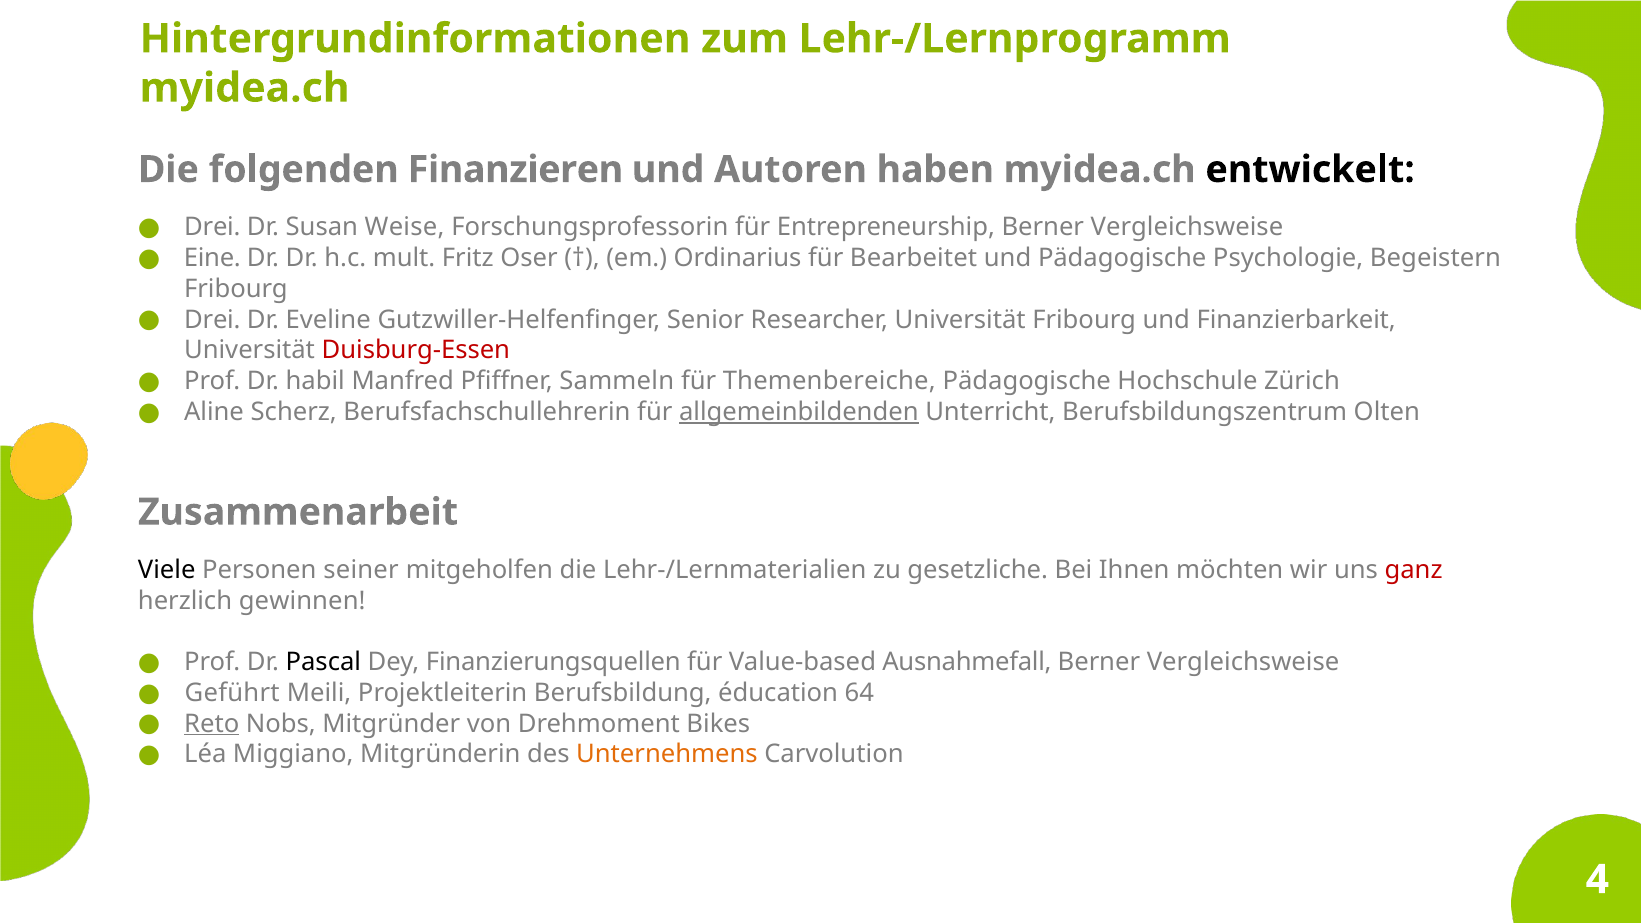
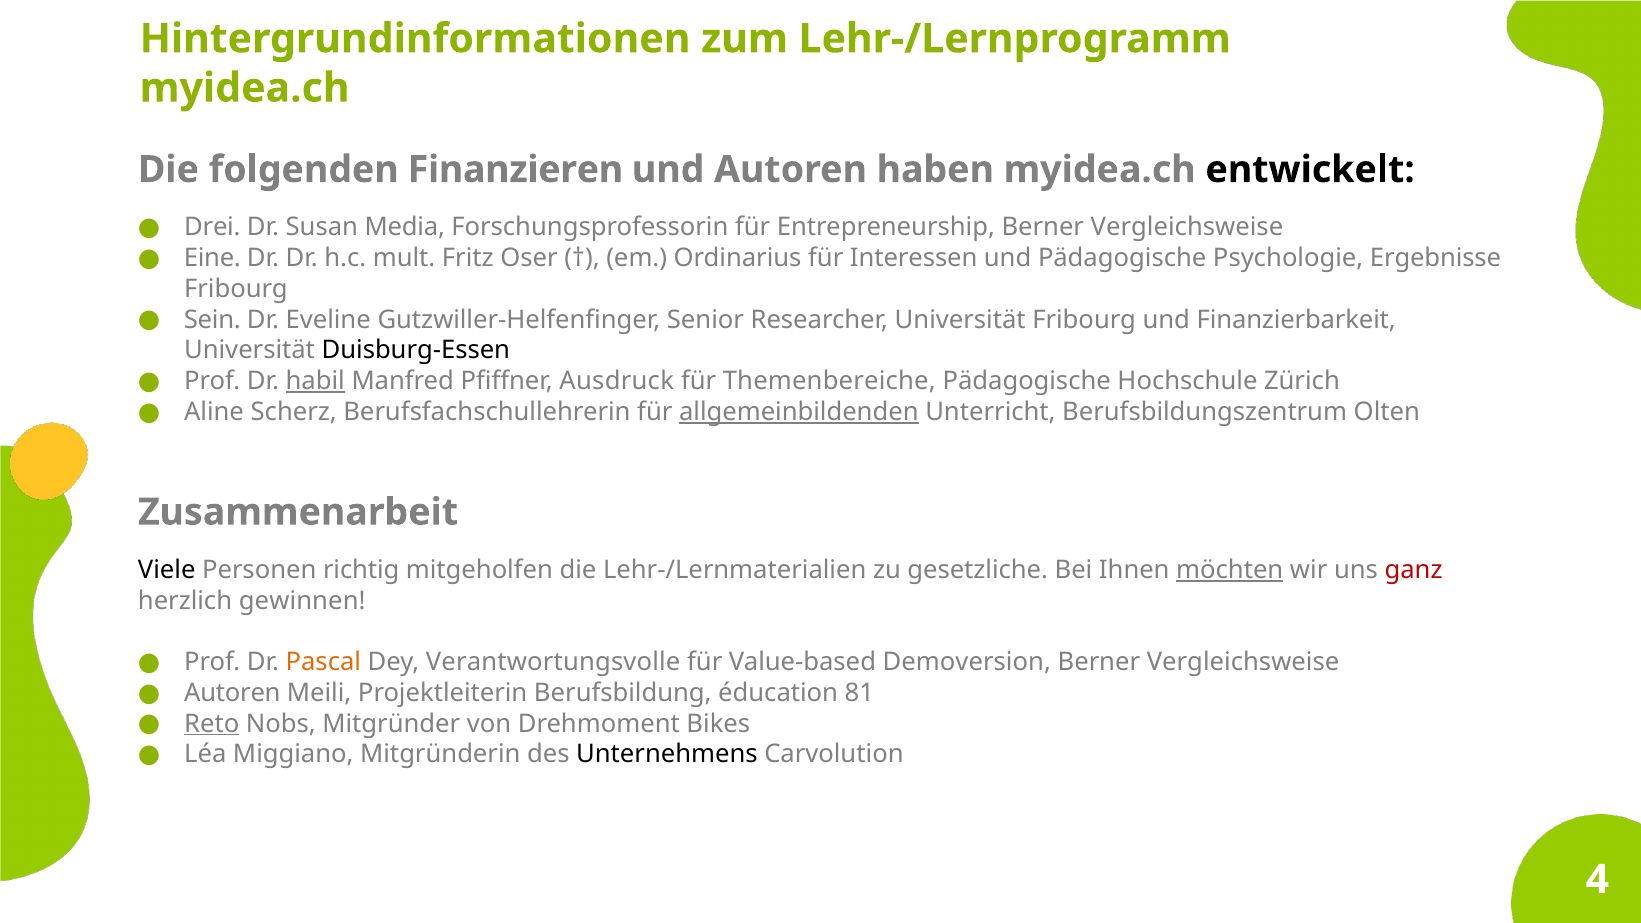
Weise: Weise -> Media
Bearbeitet: Bearbeitet -> Interessen
Begeistern: Begeistern -> Ergebnisse
Drei at (212, 320): Drei -> Sein
Duisburg-Essen colour: red -> black
habil underline: none -> present
Sammeln: Sammeln -> Ausdruck
seiner: seiner -> richtig
möchten underline: none -> present
Pascal colour: black -> orange
Finanzierungsquellen: Finanzierungsquellen -> Verantwortungsvolle
Ausnahmefall: Ausnahmefall -> Demoversion
Geführt at (232, 693): Geführt -> Autoren
64: 64 -> 81
Unternehmens colour: orange -> black
